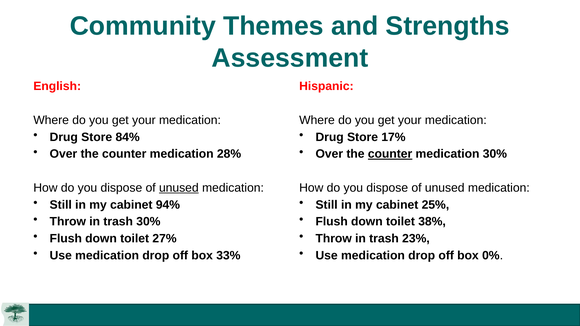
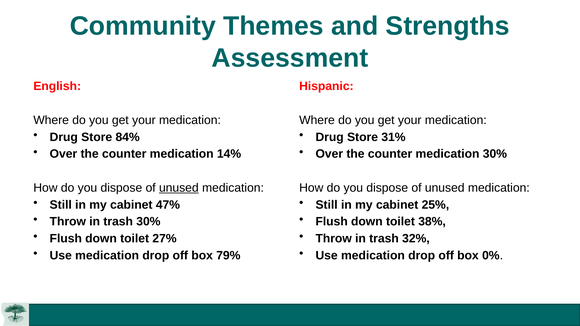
17%: 17% -> 31%
28%: 28% -> 14%
counter at (390, 154) underline: present -> none
94%: 94% -> 47%
23%: 23% -> 32%
33%: 33% -> 79%
